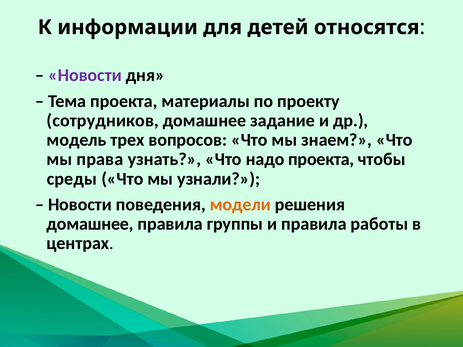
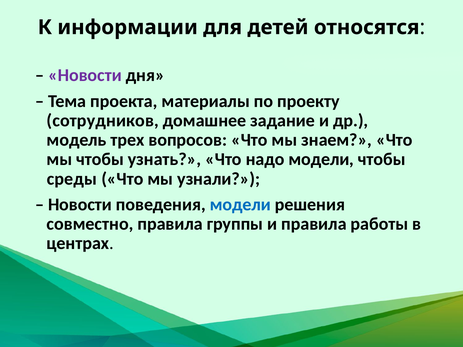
мы права: права -> чтобы
надо проекта: проекта -> модели
модели at (240, 205) colour: orange -> blue
домашнее at (90, 224): домашнее -> совместно
